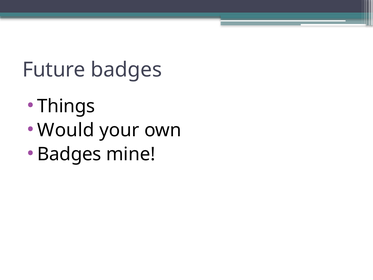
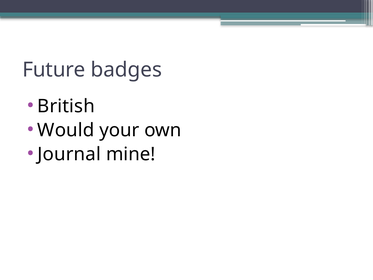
Things: Things -> British
Badges at (69, 154): Badges -> Journal
